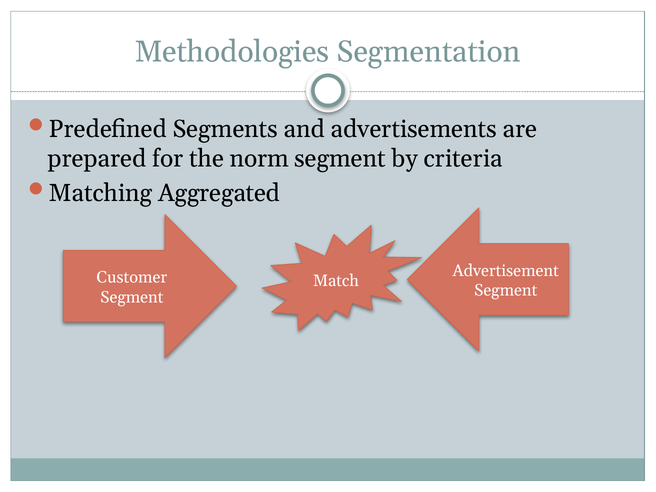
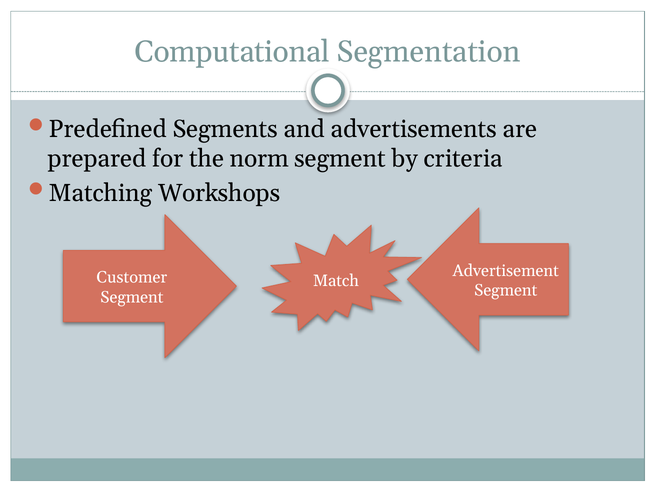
Methodologies: Methodologies -> Computational
Aggregated: Aggregated -> Workshops
